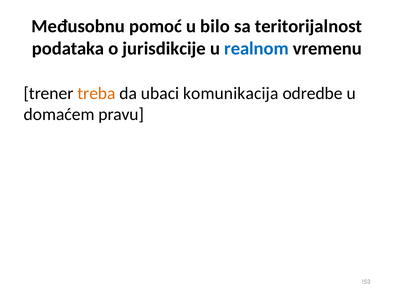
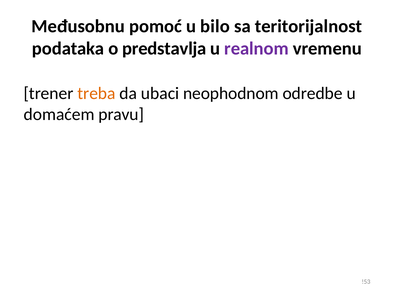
jurisdikcije: jurisdikcije -> predstavlja
realnom colour: blue -> purple
komunikacija: komunikacija -> neophodnom
